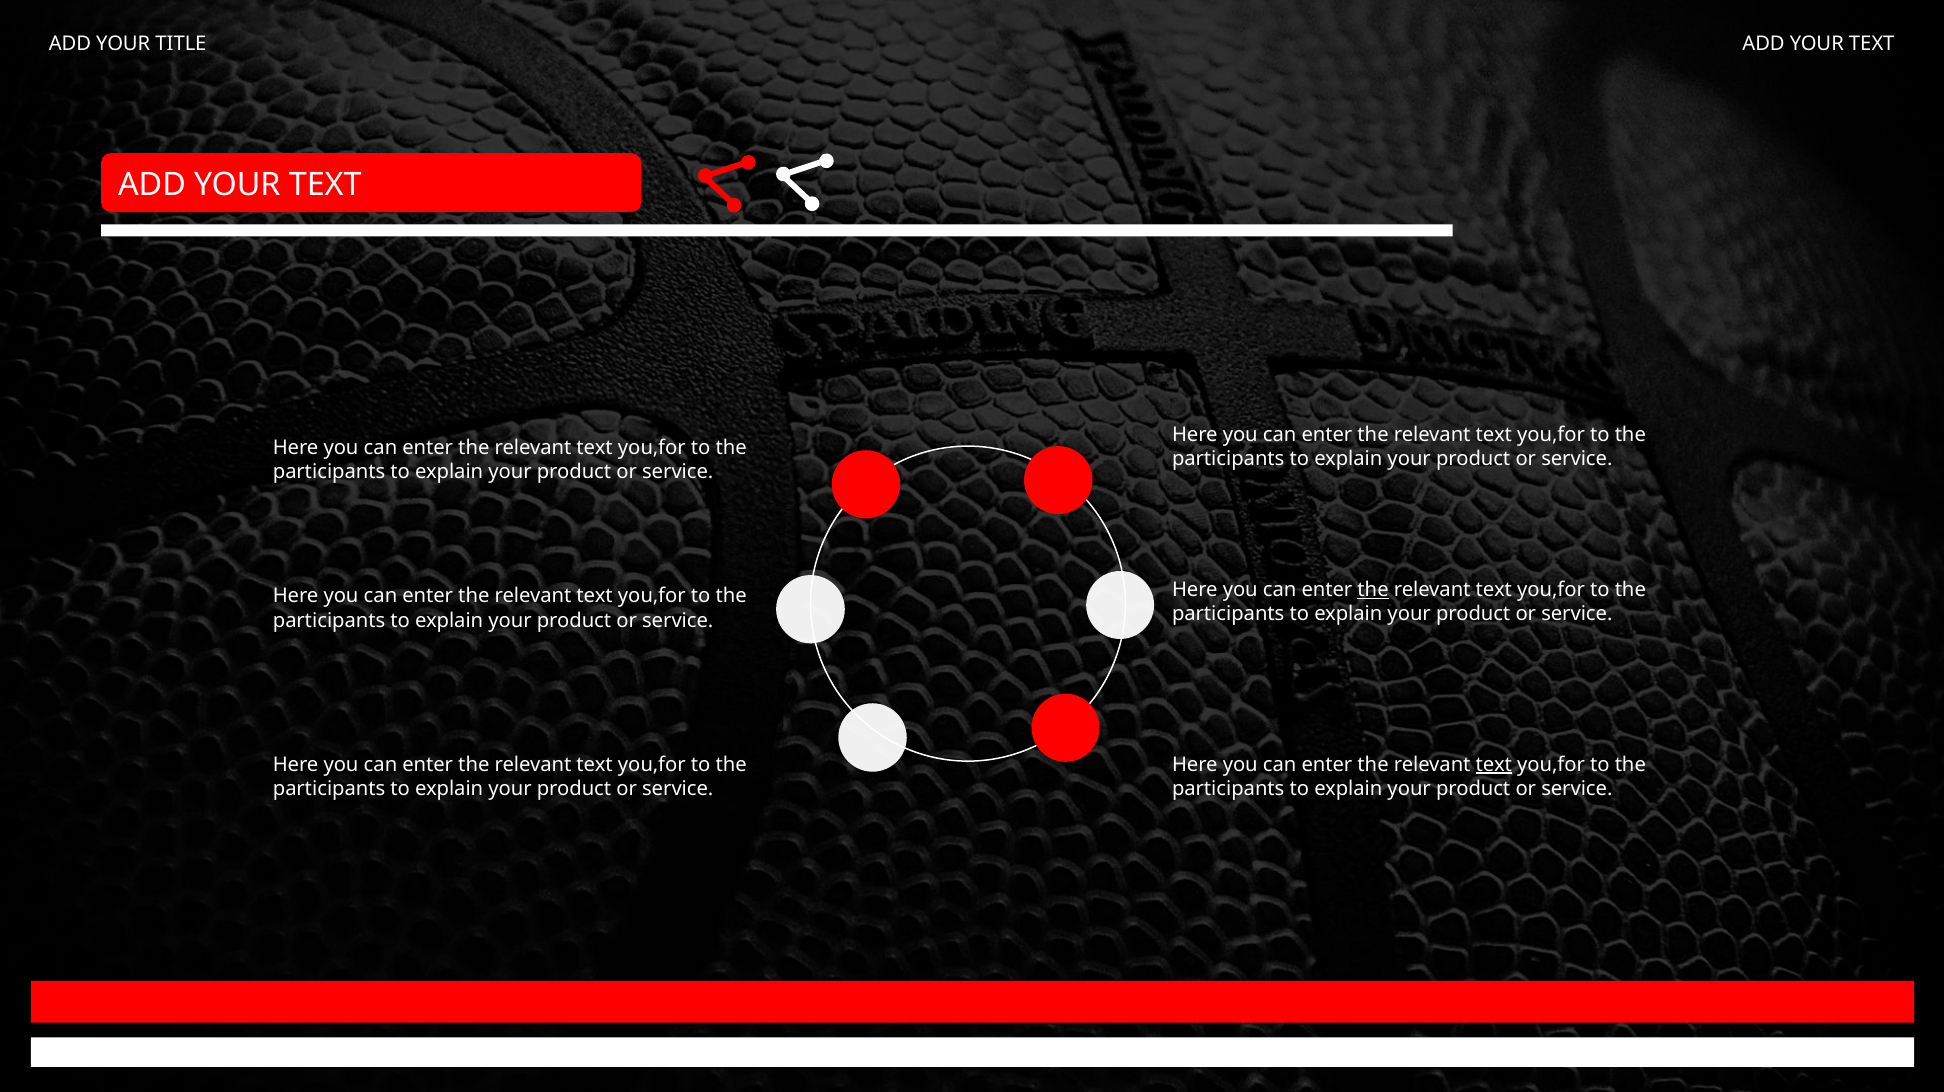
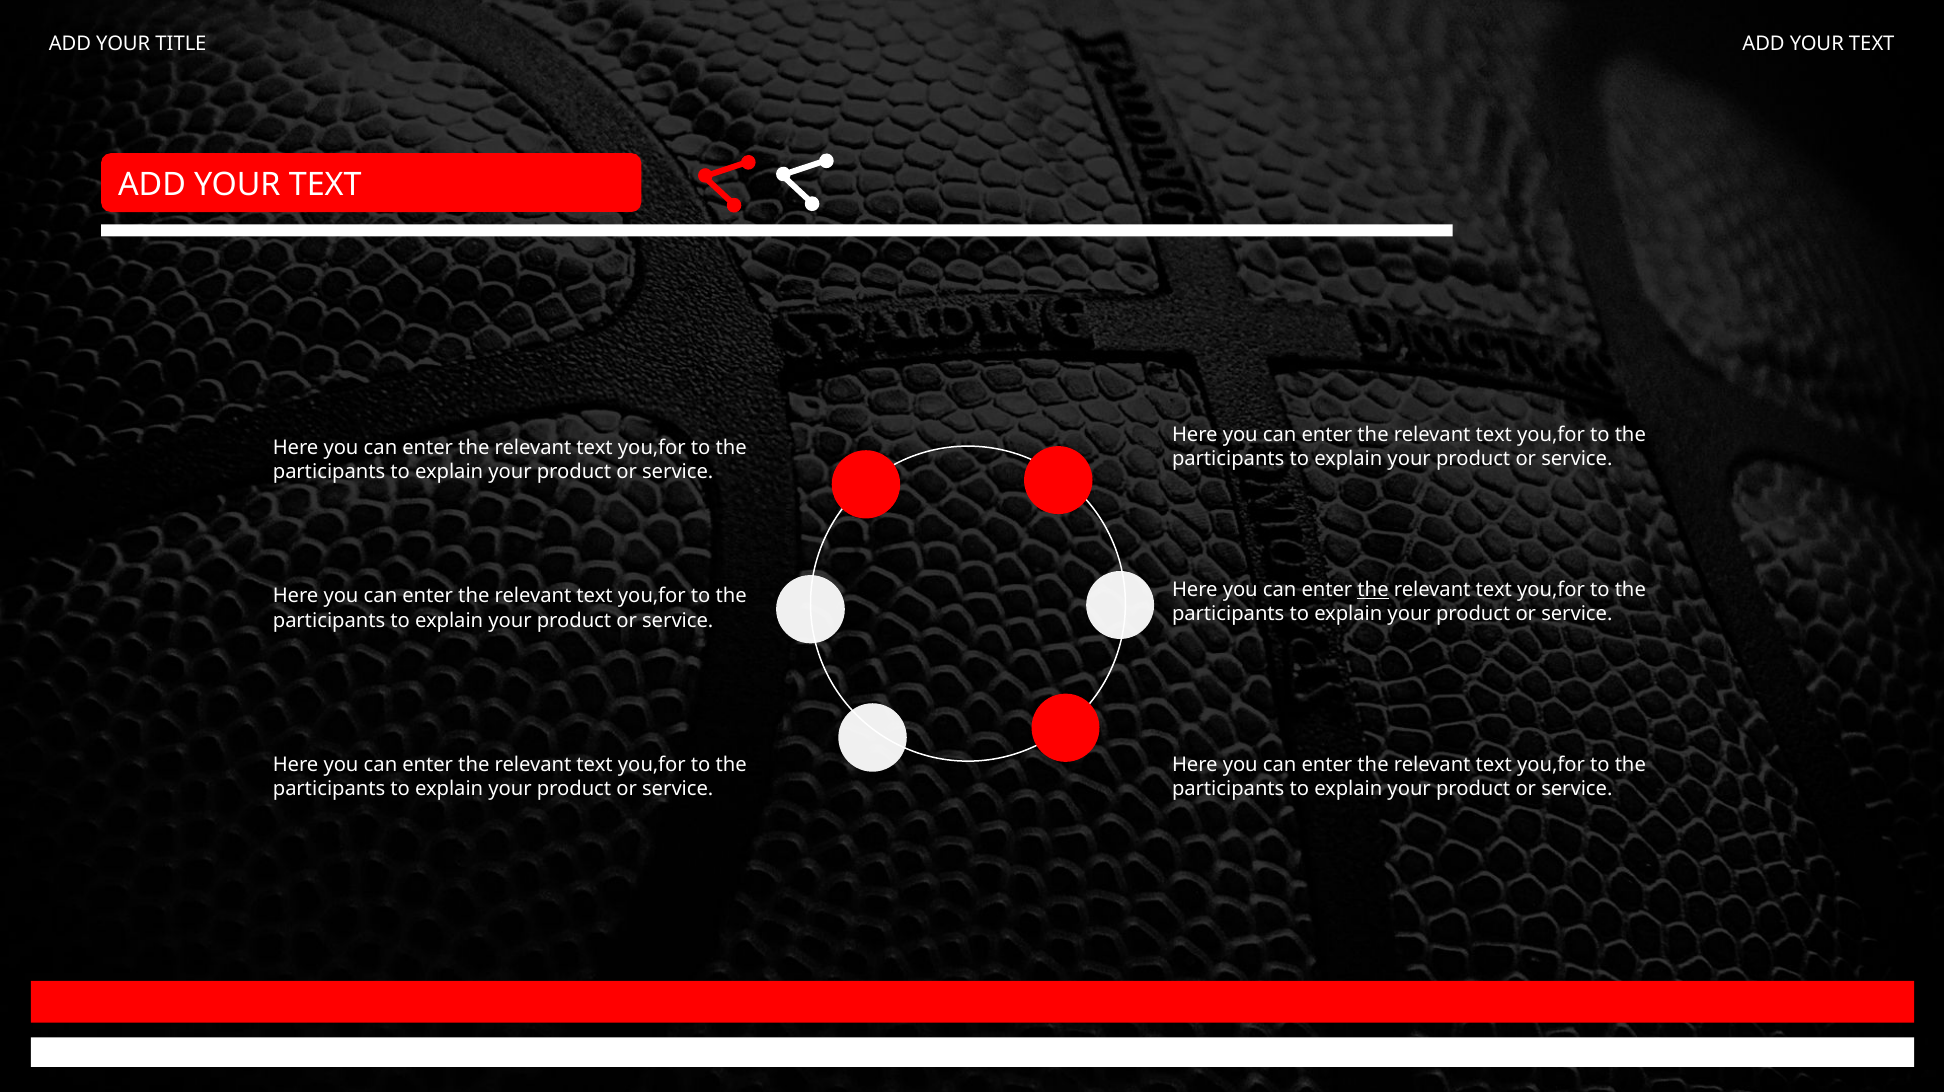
text at (1494, 764) underline: present -> none
